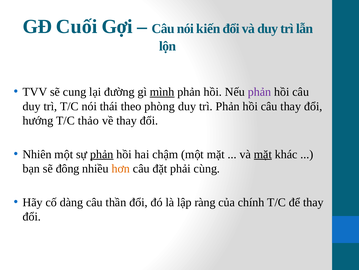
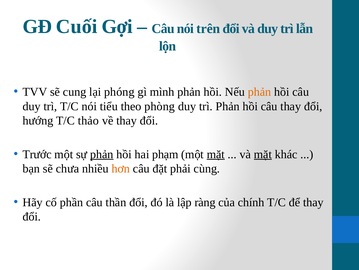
kiến: kiến -> trên
đường: đường -> phóng
mình underline: present -> none
phản at (260, 92) colour: purple -> orange
thái: thái -> tiểu
Nhiên: Nhiên -> Trước
chậm: chậm -> phạm
mặt at (216, 154) underline: none -> present
đông: đông -> chưa
dàng: dàng -> phần
